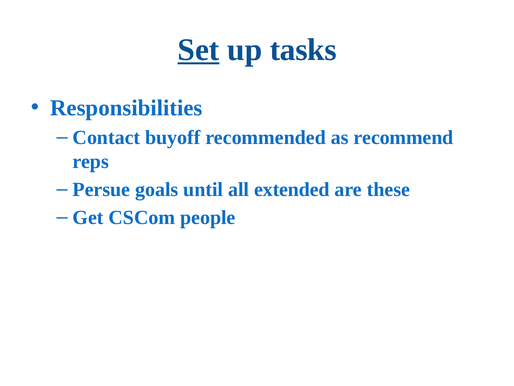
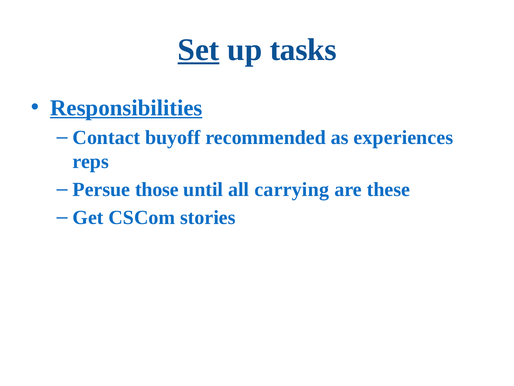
Responsibilities underline: none -> present
recommend: recommend -> experiences
goals: goals -> those
extended: extended -> carrying
people: people -> stories
